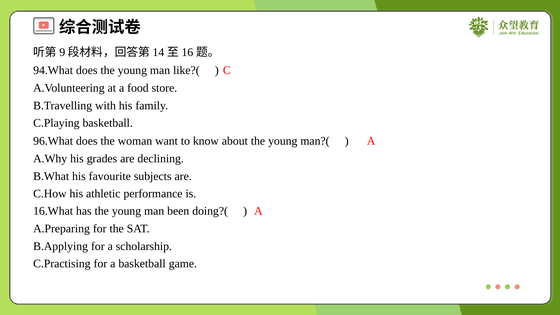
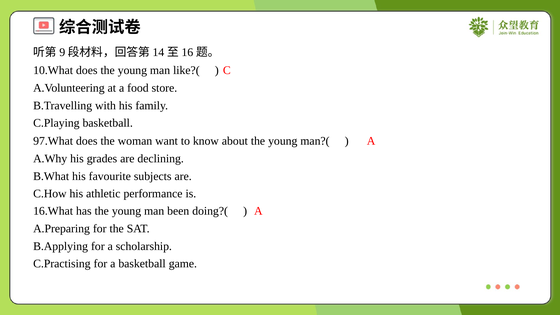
94.What: 94.What -> 10.What
96.What: 96.What -> 97.What
